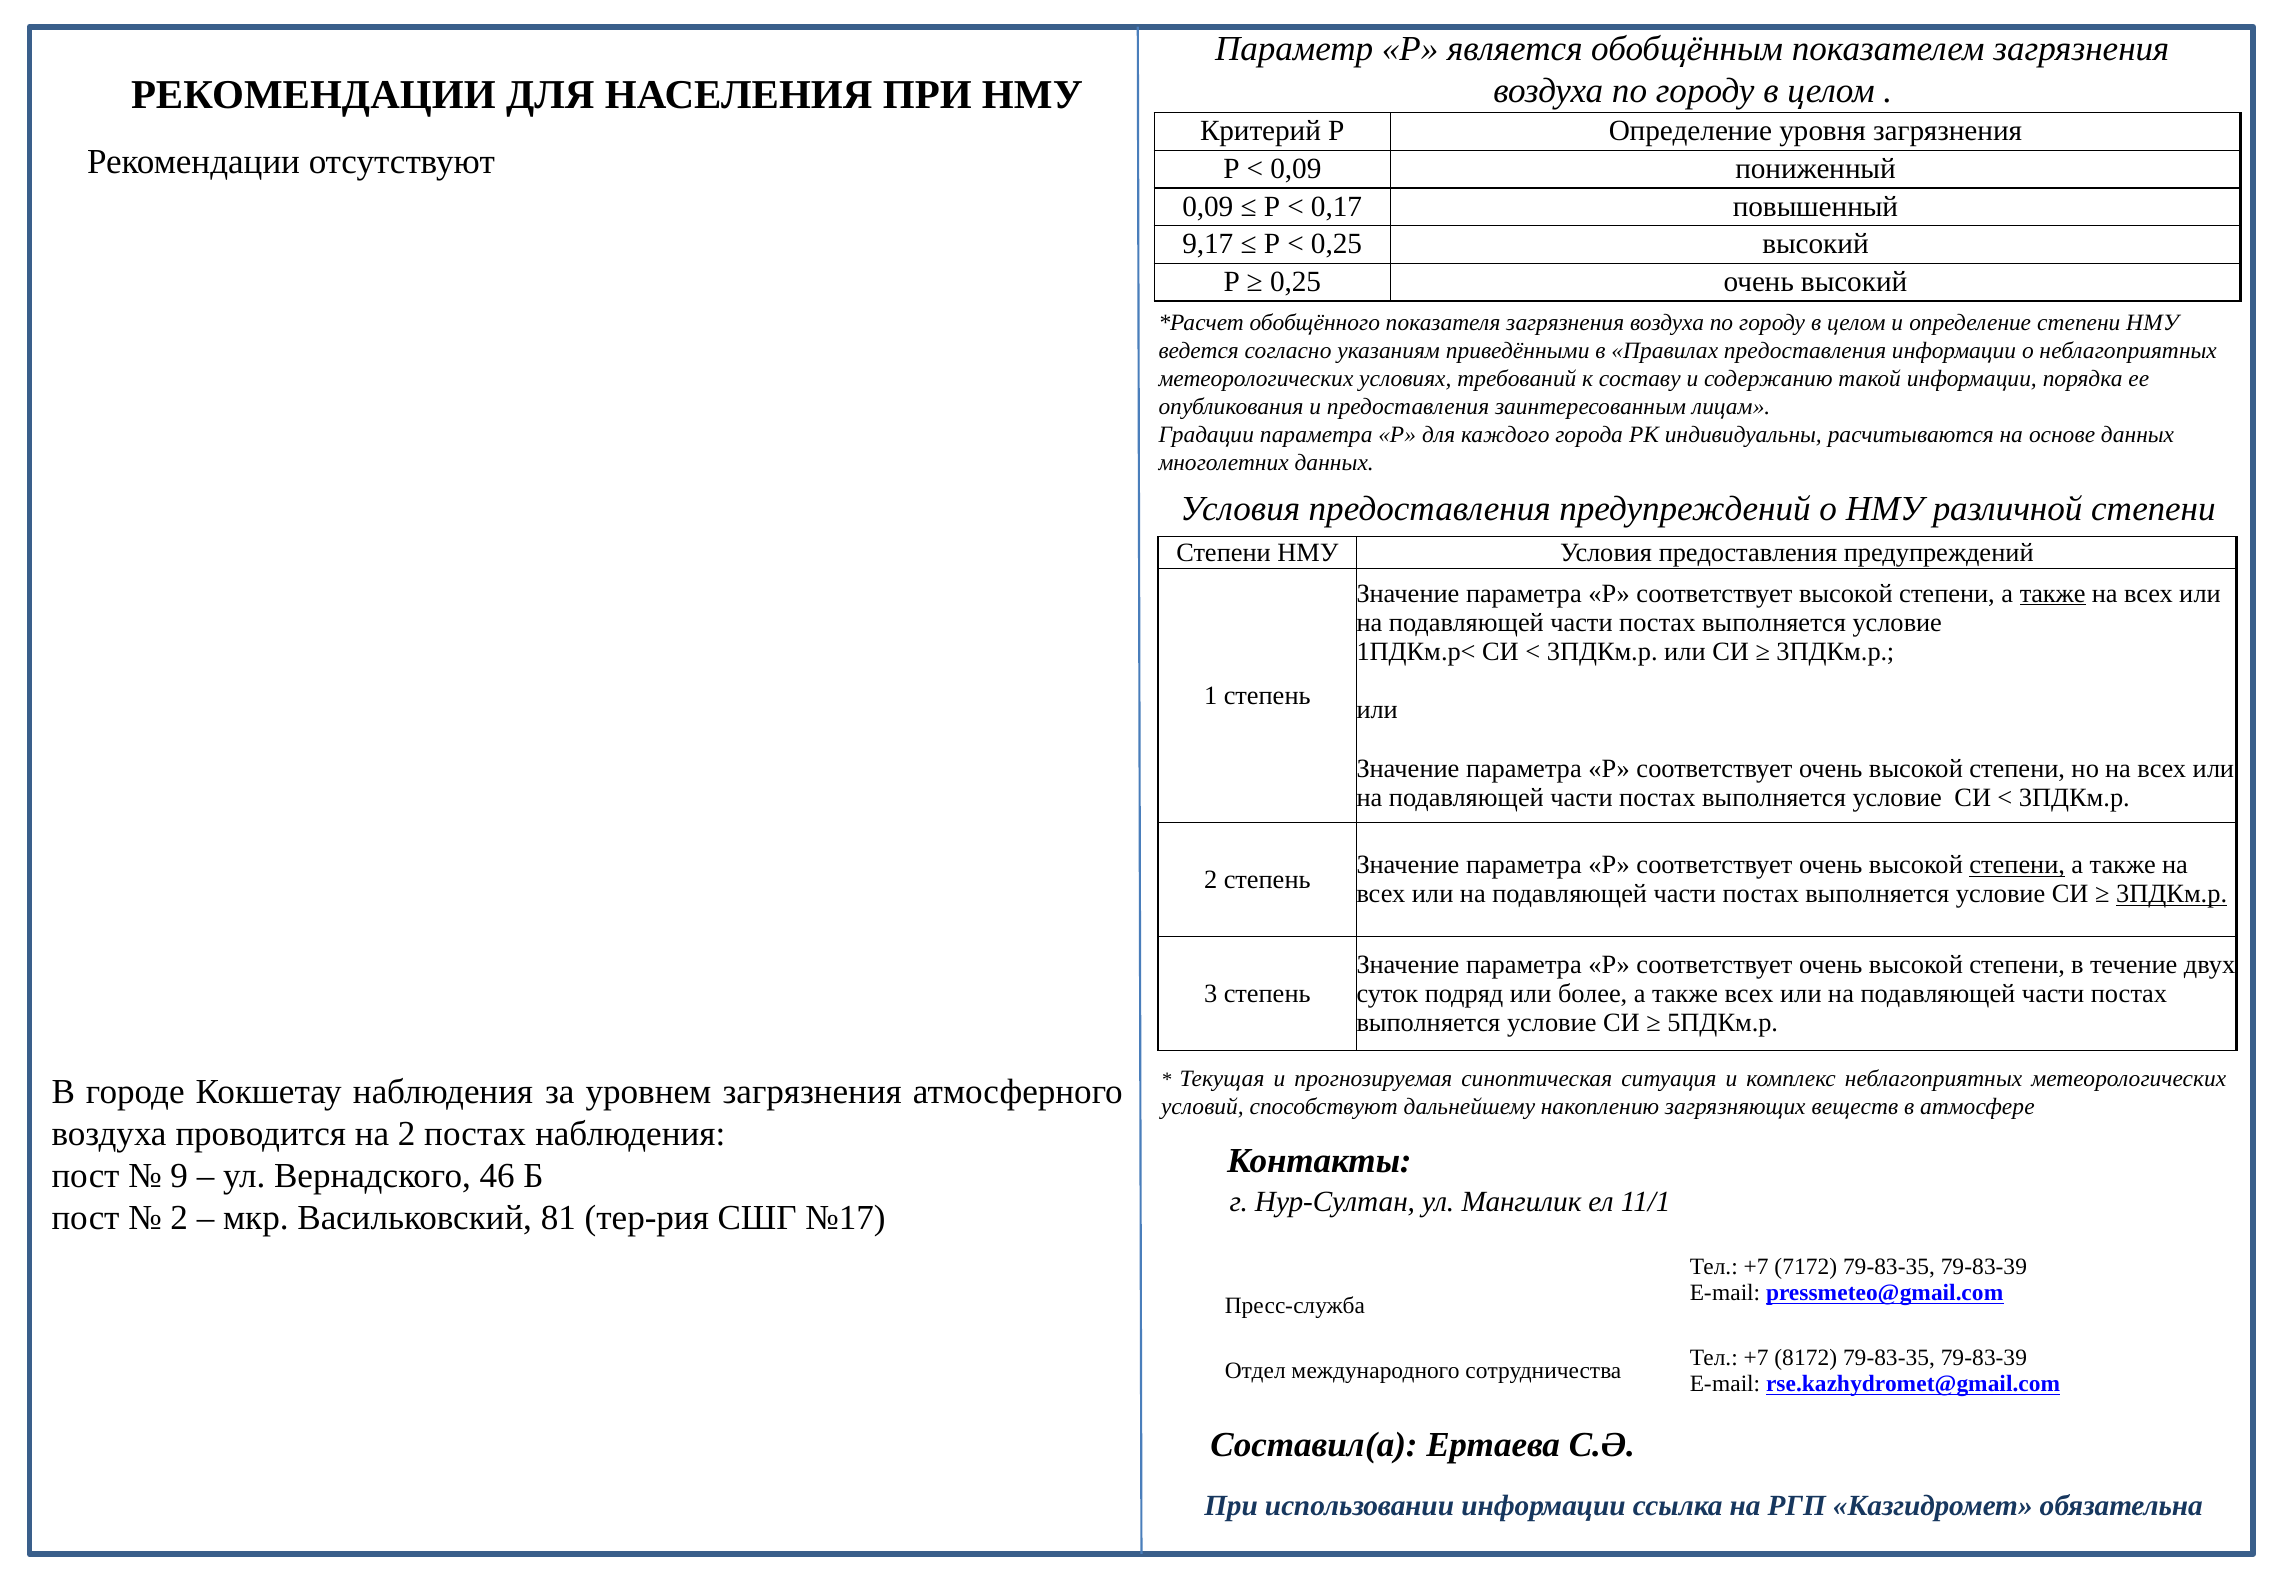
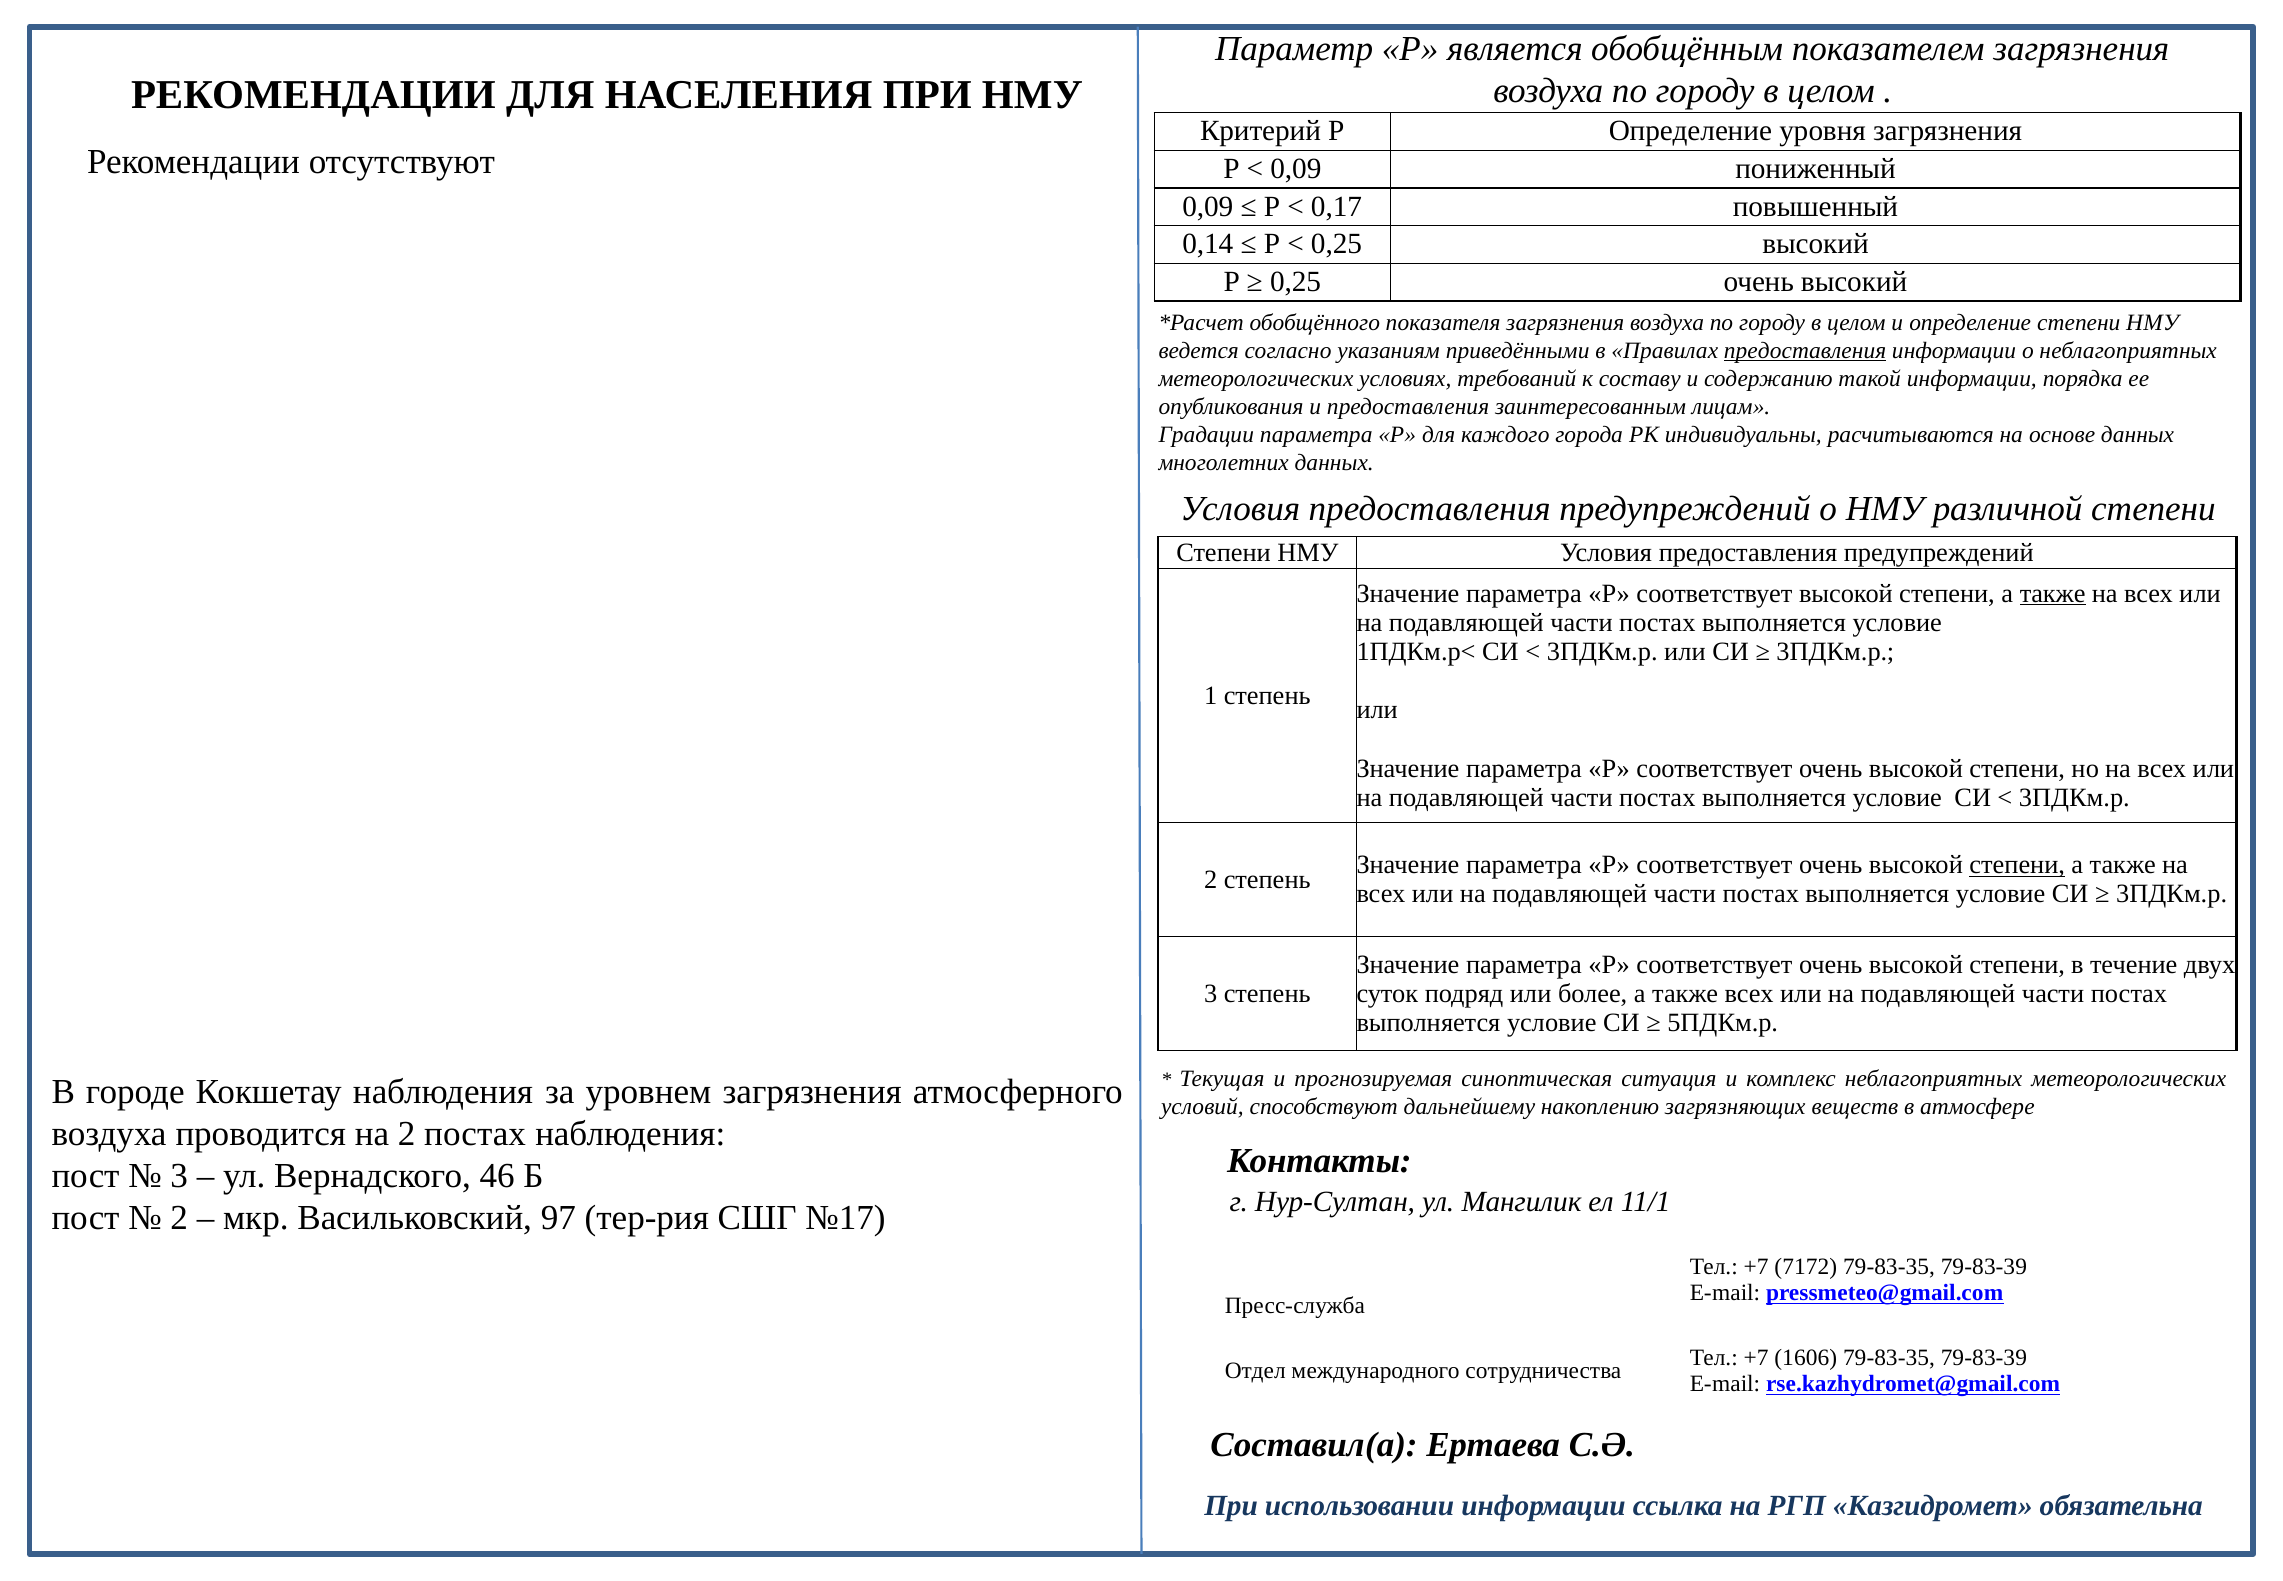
9,17: 9,17 -> 0,14
предоставления at (1805, 351) underline: none -> present
3ПДКм.р at (2172, 894) underline: present -> none
9 at (179, 1176): 9 -> 3
81: 81 -> 97
8172: 8172 -> 1606
